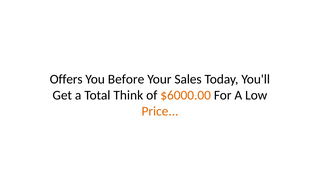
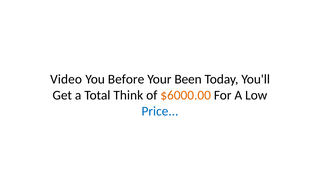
Offers: Offers -> Video
Sales: Sales -> Been
Price colour: orange -> blue
